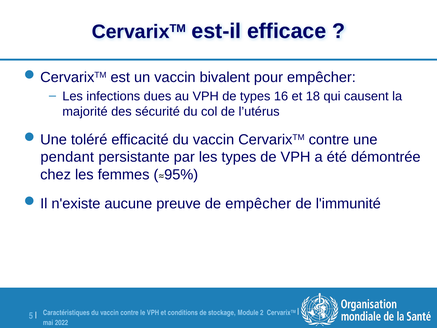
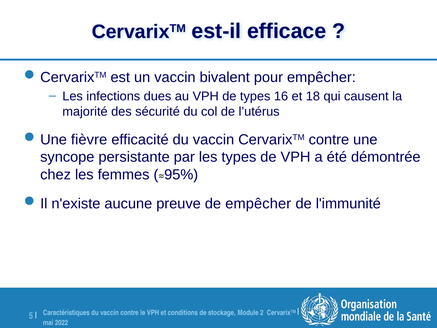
toléré: toléré -> fièvre
pendant: pendant -> syncope
